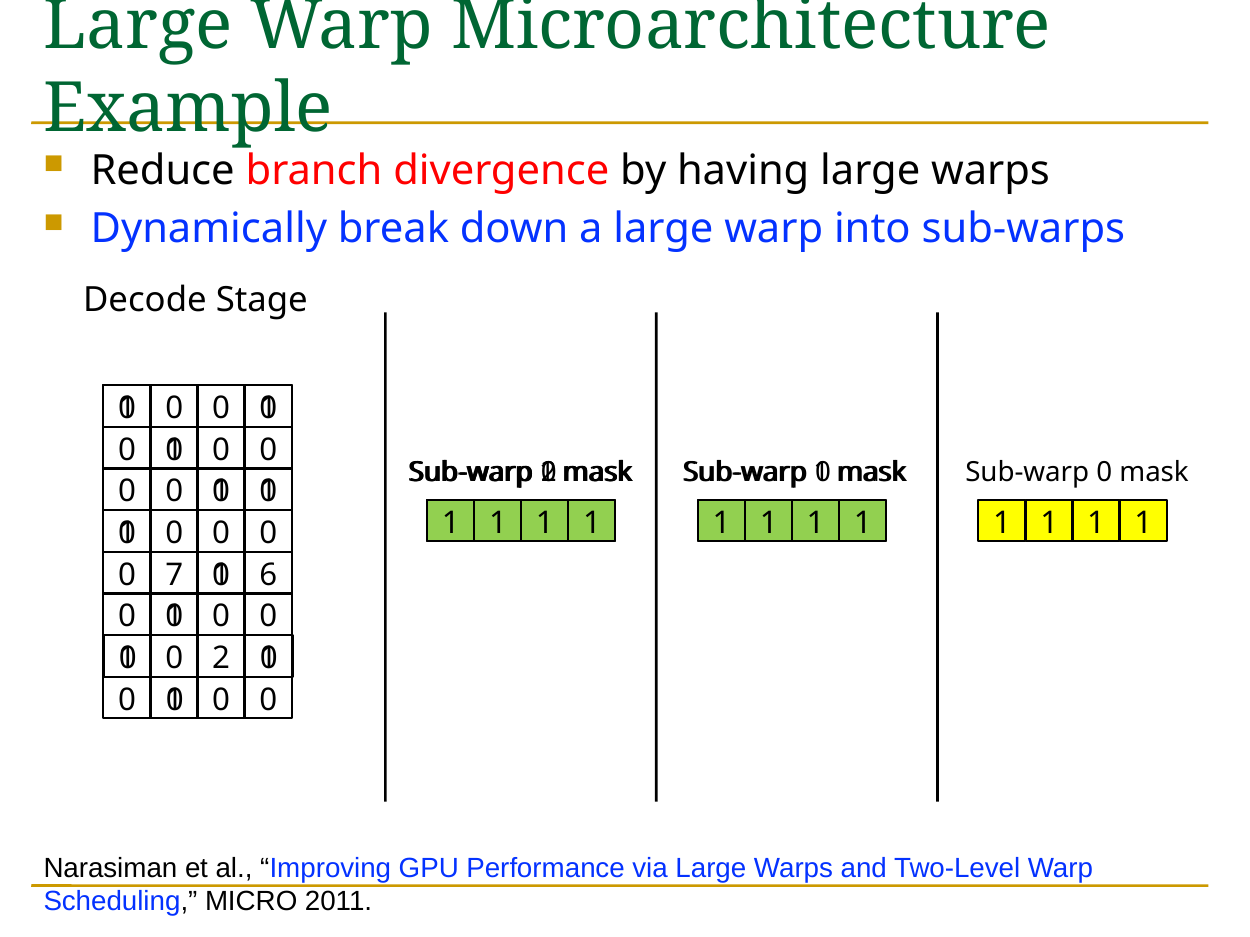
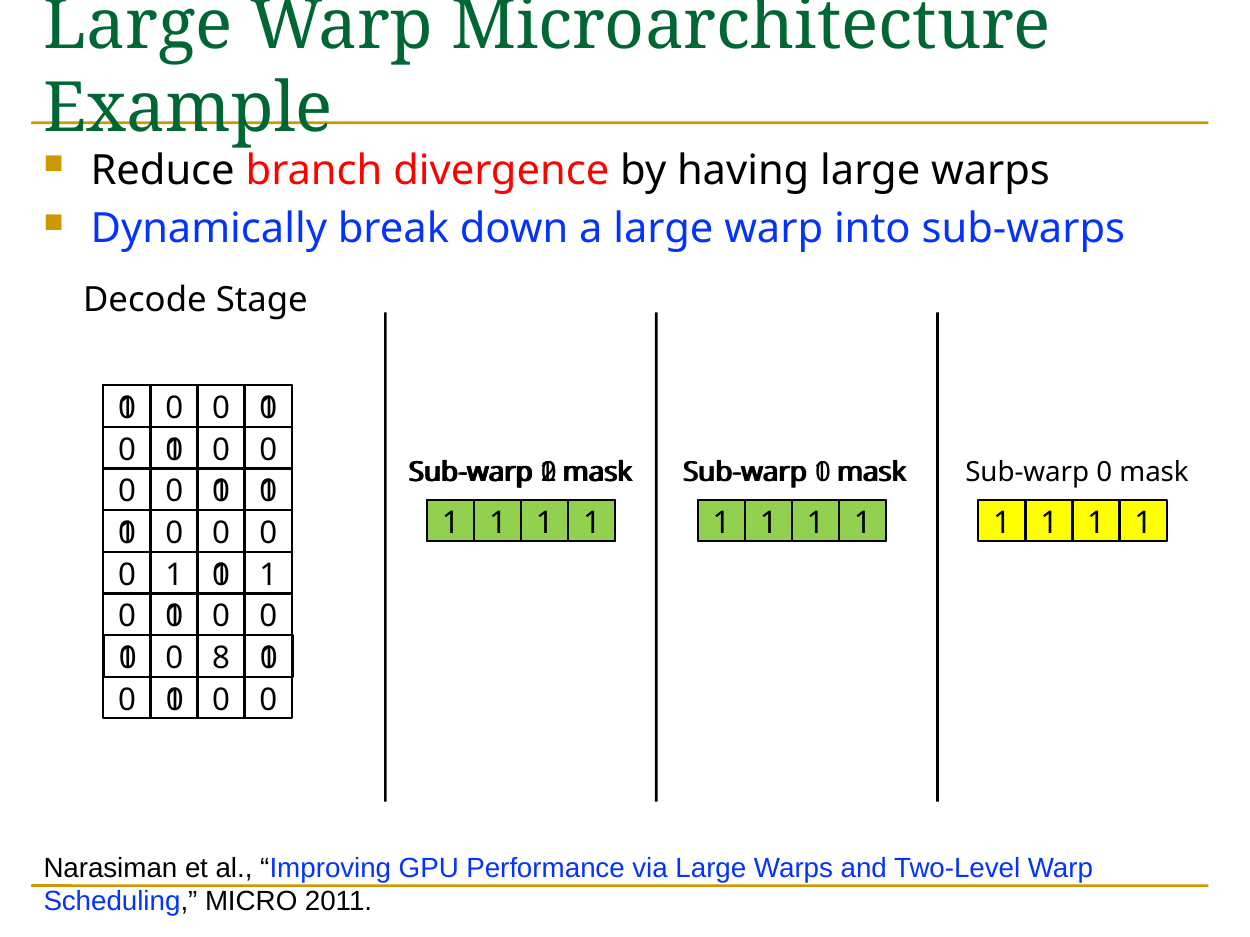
7 at (174, 575): 7 -> 1
6 at (268, 575): 6 -> 1
0 2: 2 -> 8
